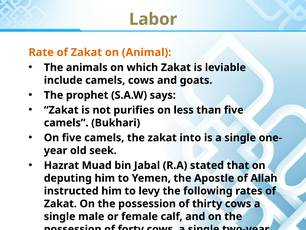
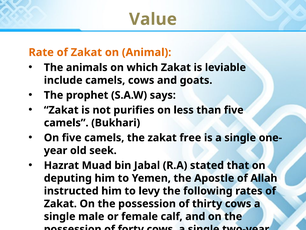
Labor: Labor -> Value
into: into -> free
